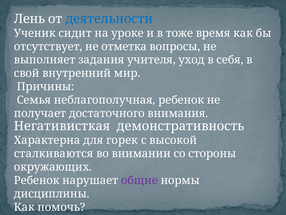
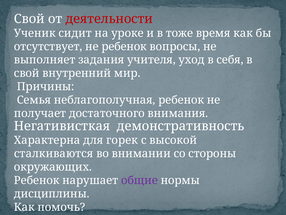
Лень at (29, 19): Лень -> Свой
деятельности colour: blue -> red
не отметка: отметка -> ребенок
